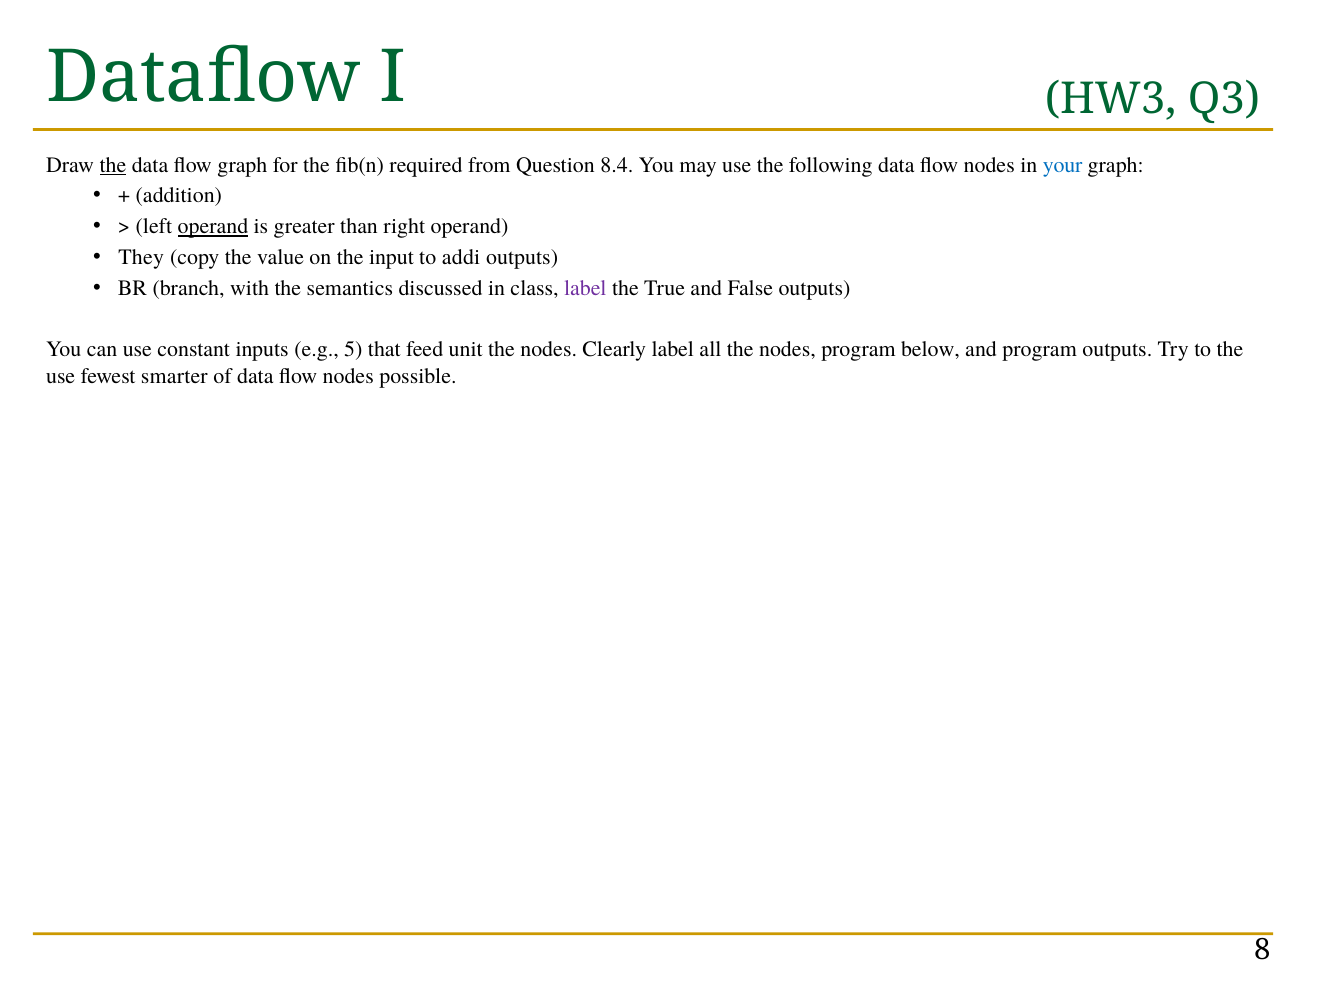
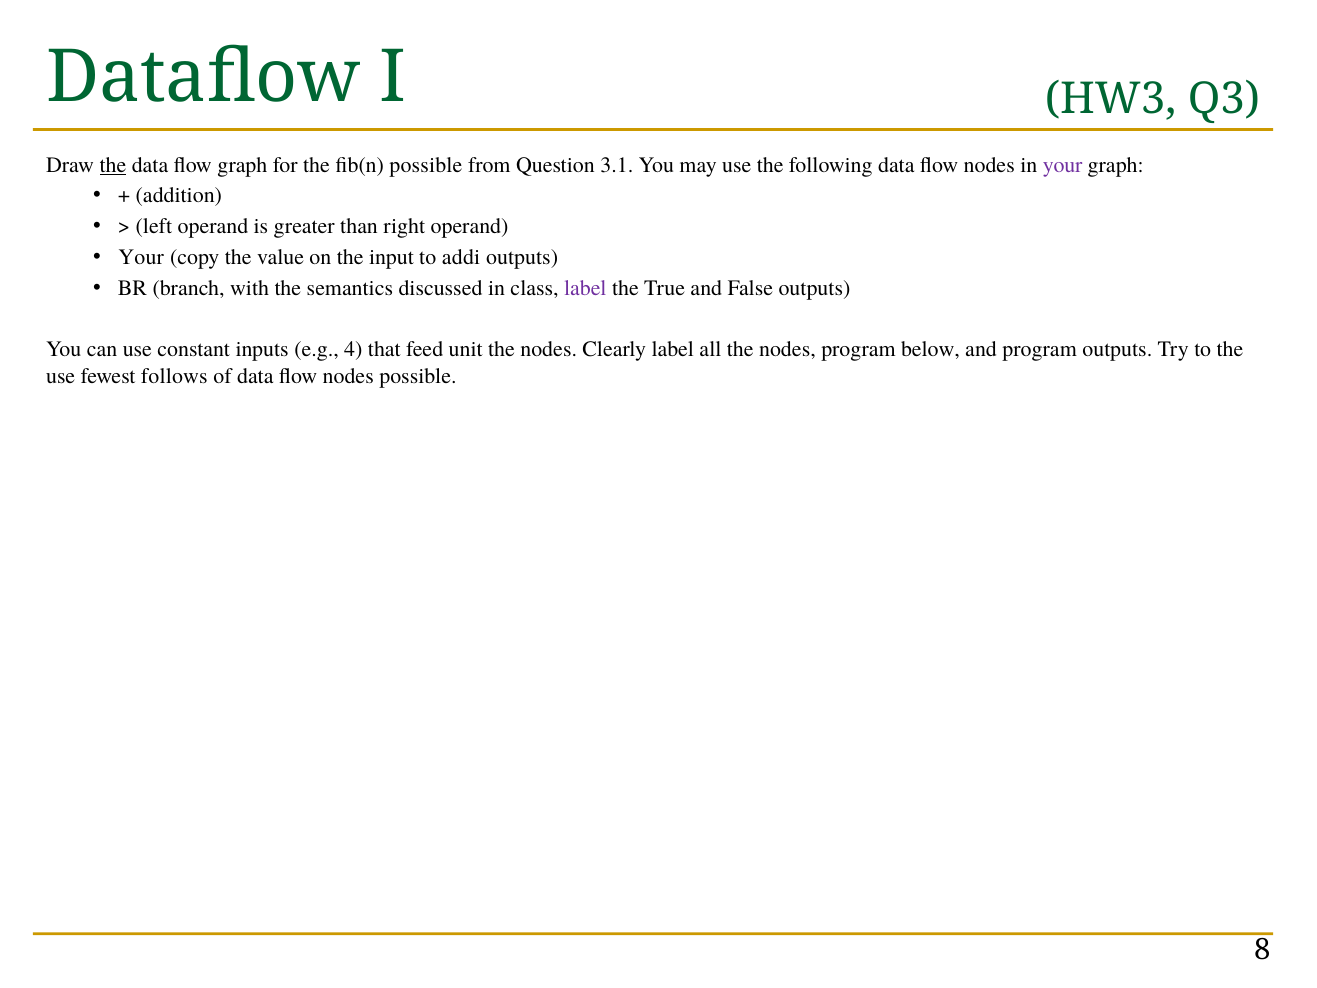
fib(n required: required -> possible
8.4: 8.4 -> 3.1
your at (1063, 165) colour: blue -> purple
operand at (213, 226) underline: present -> none
They at (141, 257): They -> Your
5: 5 -> 4
smarter: smarter -> follows
